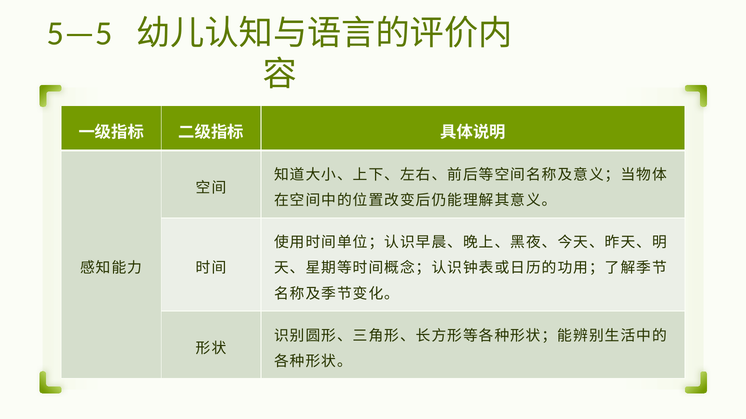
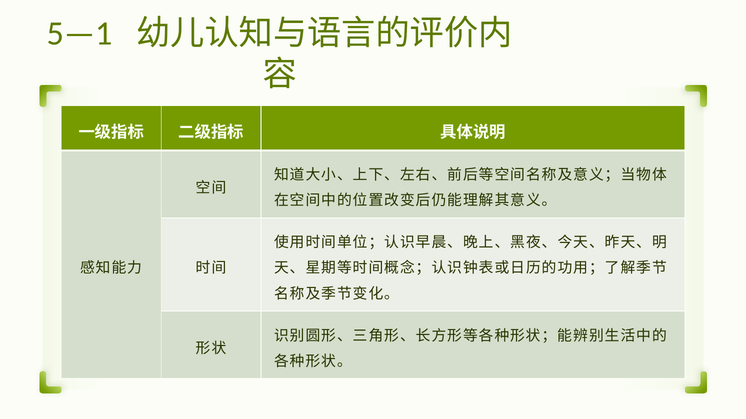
5—5: 5—5 -> 5—1
